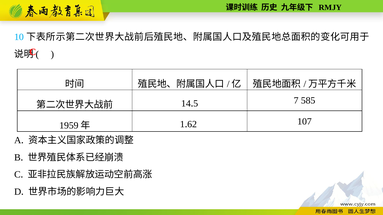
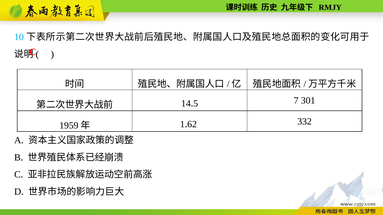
585: 585 -> 301
107: 107 -> 332
